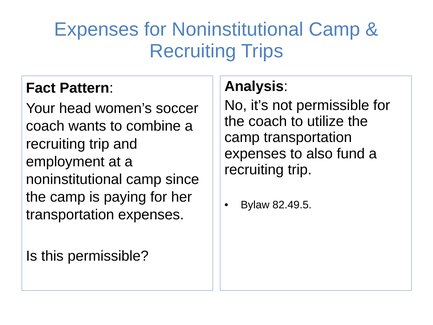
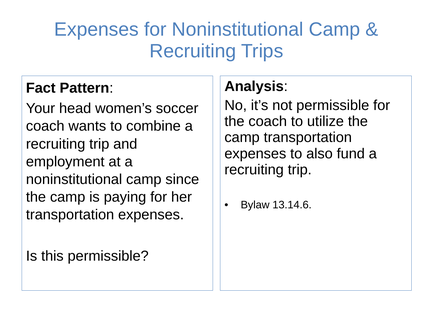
82.49.5: 82.49.5 -> 13.14.6
